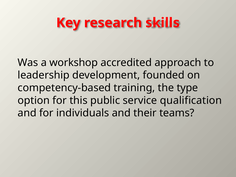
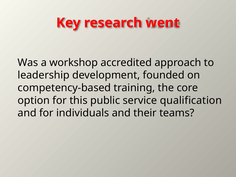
skills: skills -> went
type: type -> core
